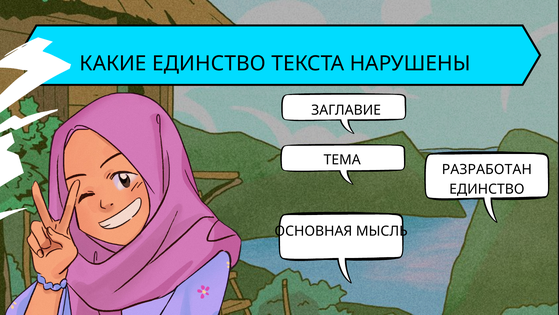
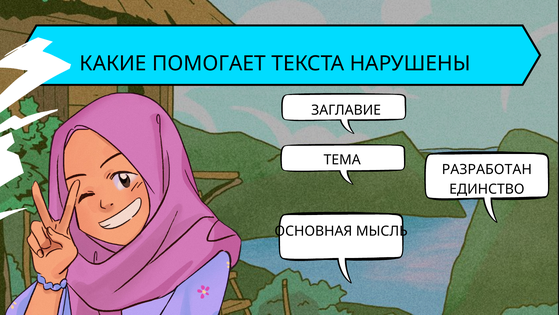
КАКИЕ ЕДИНСТВО: ЕДИНСТВО -> ПОМОГАЕТ
